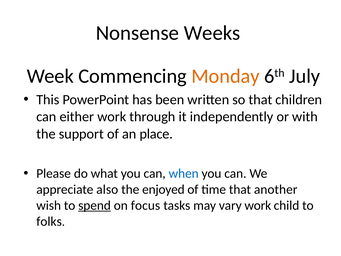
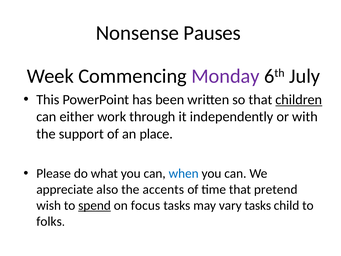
Weeks: Weeks -> Pauses
Monday colour: orange -> purple
children underline: none -> present
enjoyed: enjoyed -> accents
another: another -> pretend
vary work: work -> tasks
